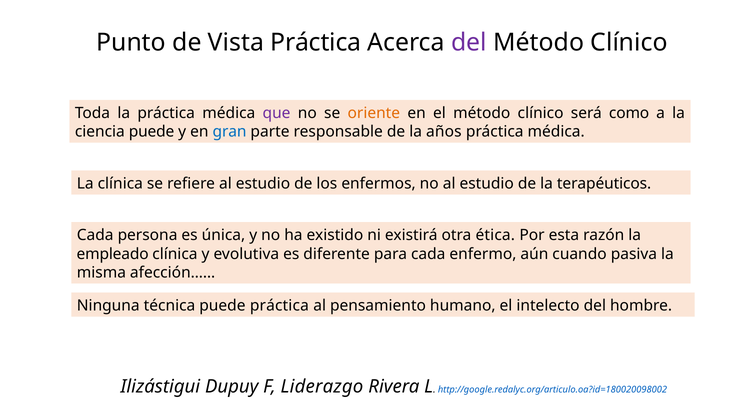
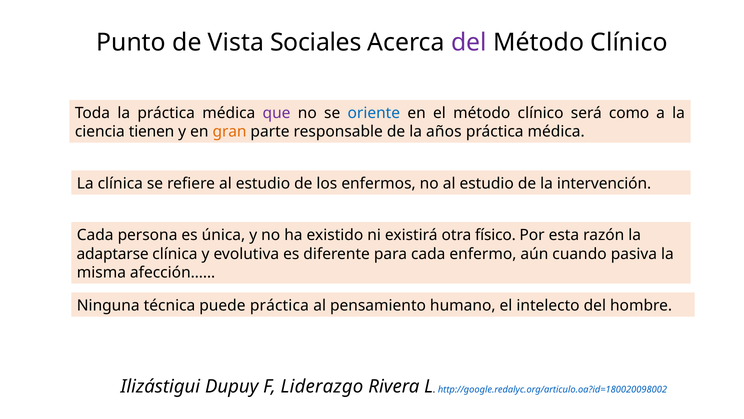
Vista Práctica: Práctica -> Sociales
oriente colour: orange -> blue
ciencia puede: puede -> tienen
gran colour: blue -> orange
terapéuticos: terapéuticos -> intervención
ética: ética -> físico
empleado: empleado -> adaptarse
